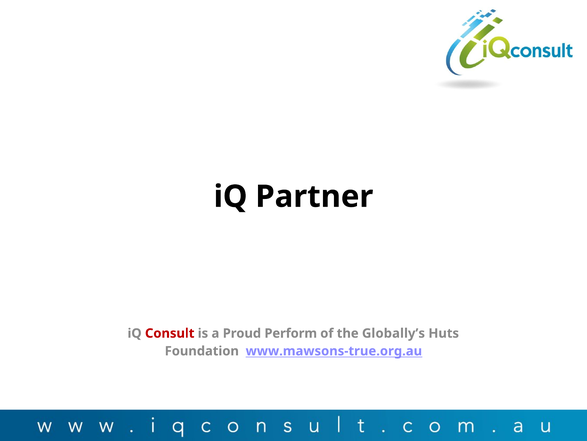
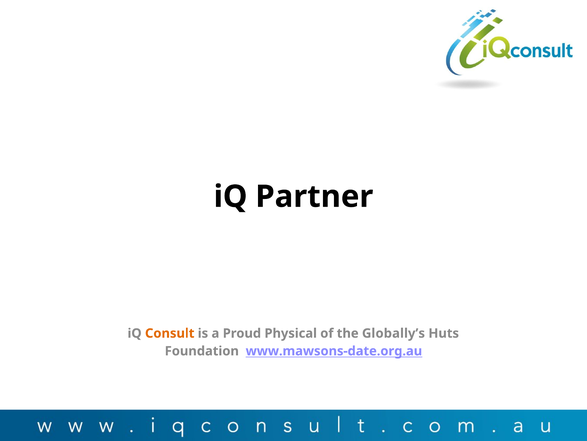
Consult colour: red -> orange
Perform: Perform -> Physical
www.mawsons-true.org.au: www.mawsons-true.org.au -> www.mawsons-date.org.au
